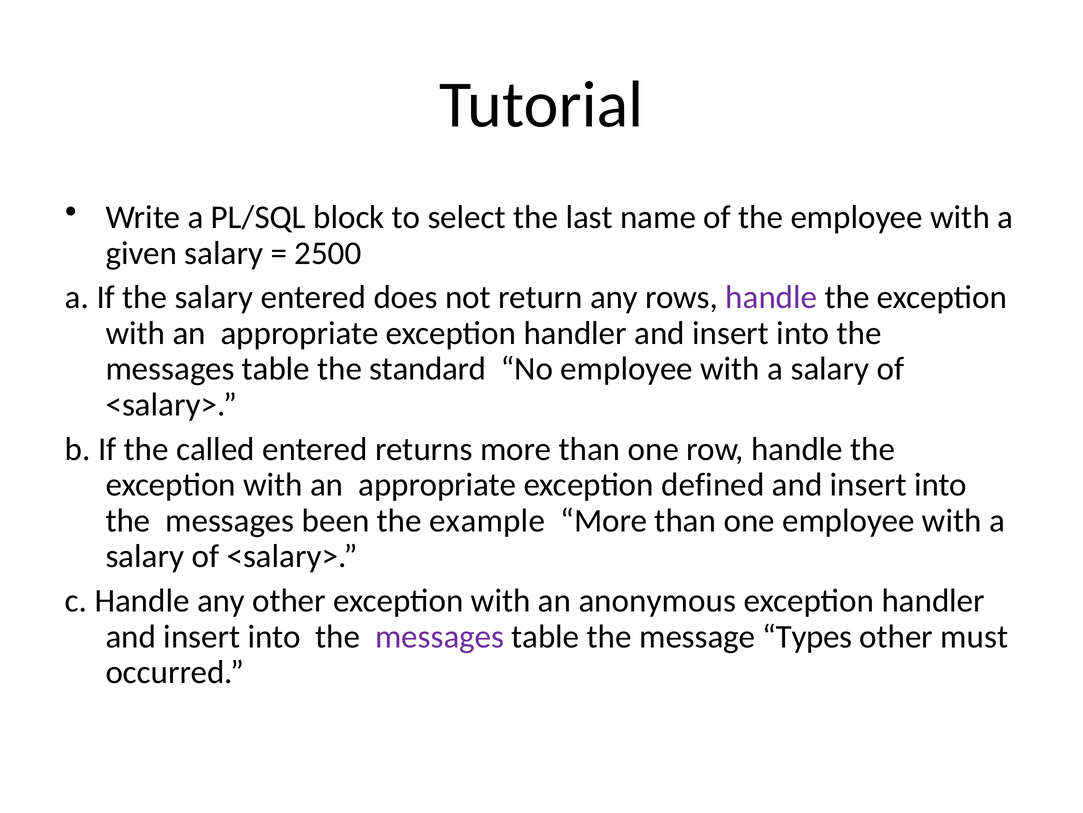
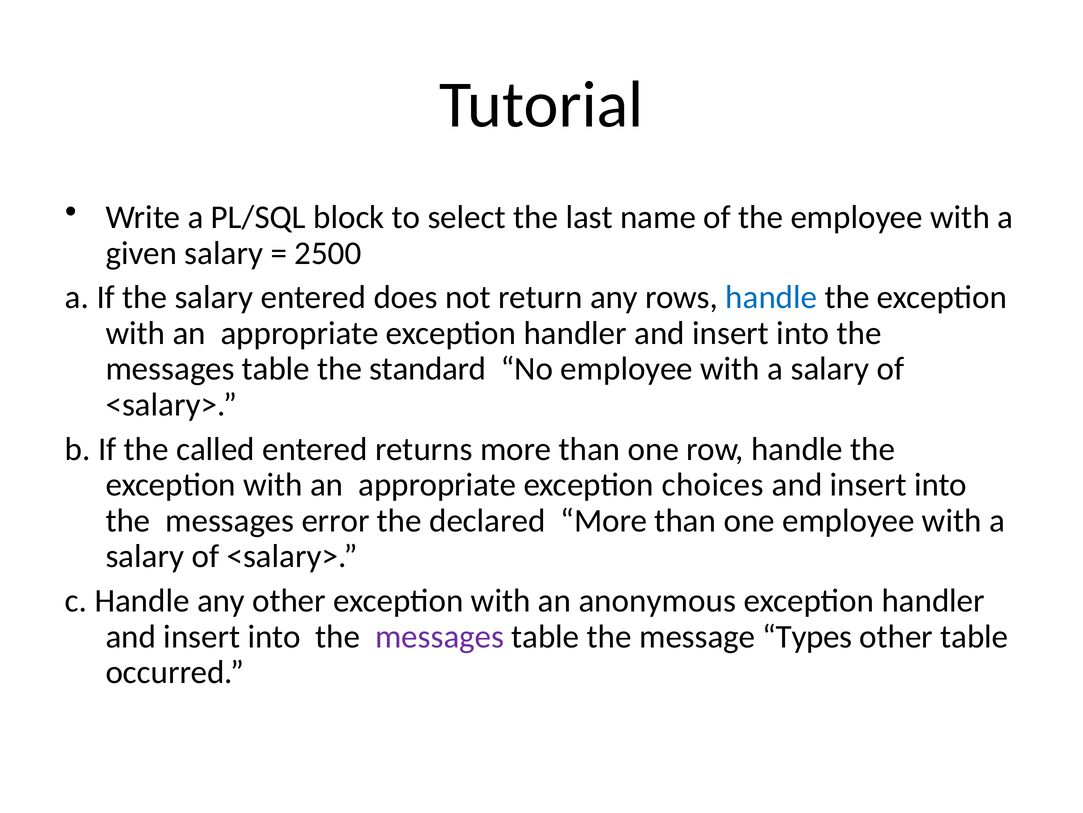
handle at (771, 297) colour: purple -> blue
defined: defined -> choices
been: been -> error
example: example -> declared
other must: must -> table
